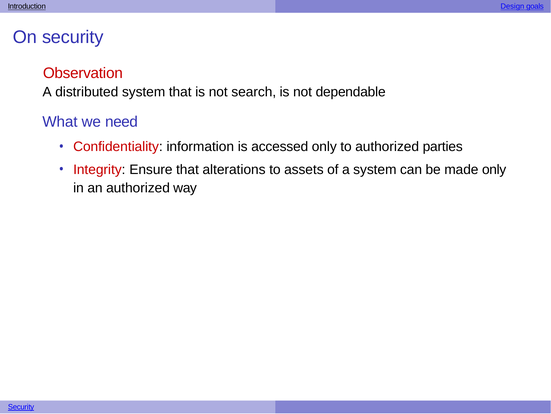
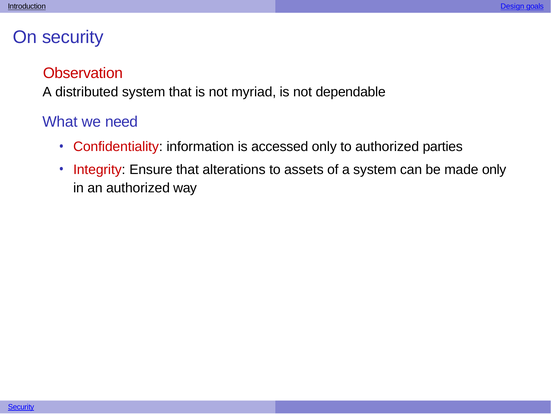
search: search -> myriad
